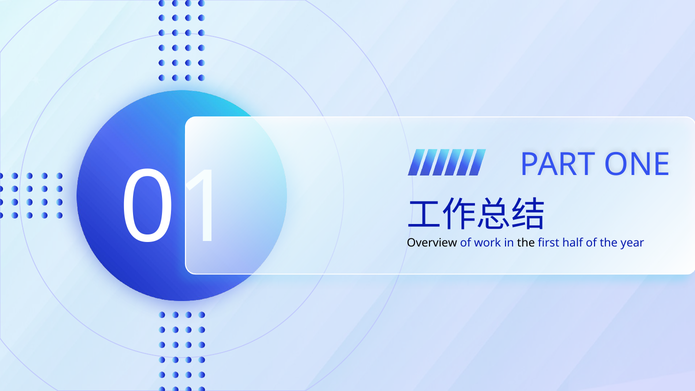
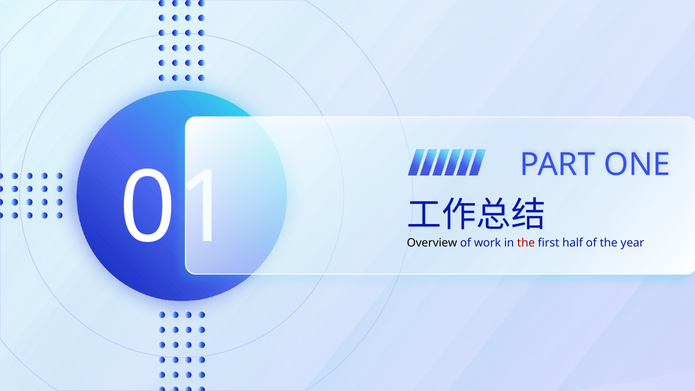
the at (526, 243) colour: black -> red
